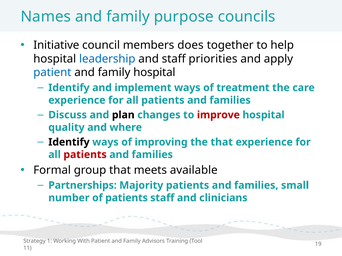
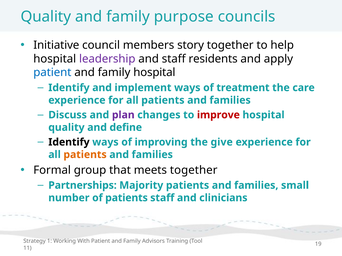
Names at (46, 17): Names -> Quality
does: does -> story
leadership colour: blue -> purple
priorities: priorities -> residents
plan colour: black -> purple
where: where -> define
the that: that -> give
patients at (85, 155) colour: red -> orange
meets available: available -> together
